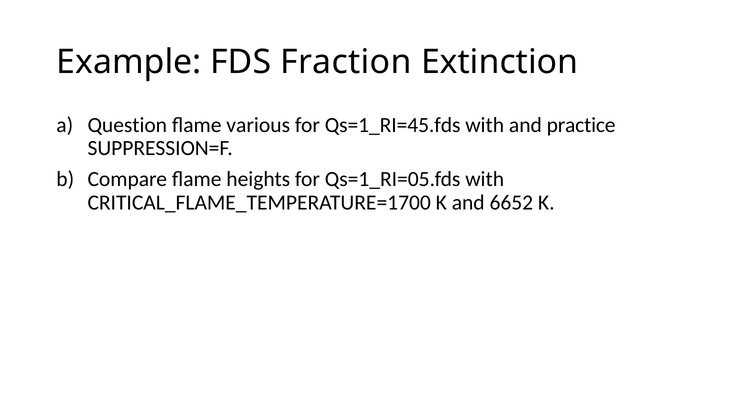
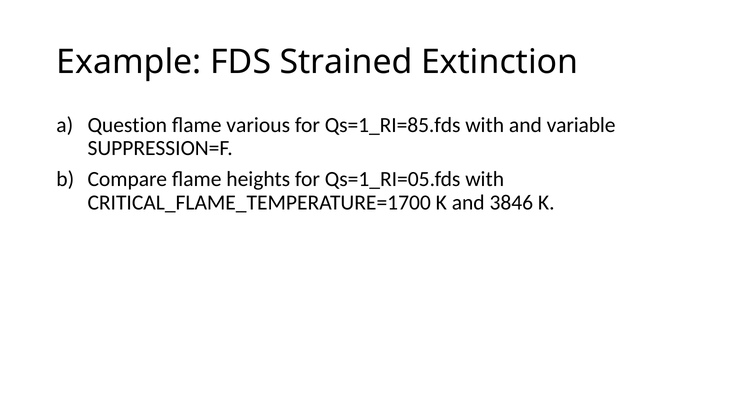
Fraction: Fraction -> Strained
Qs=1_RI=45.fds: Qs=1_RI=45.fds -> Qs=1_RI=85.fds
practice: practice -> variable
6652: 6652 -> 3846
